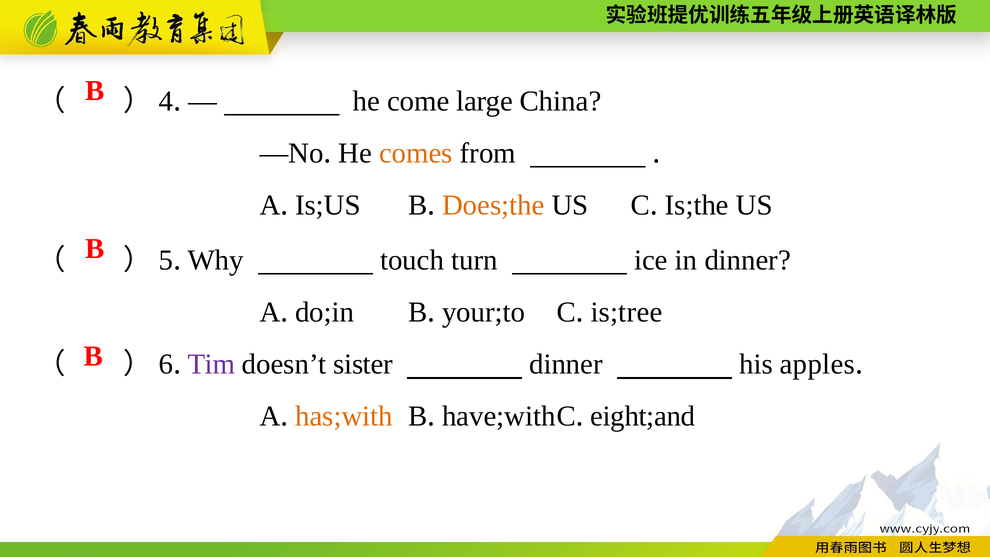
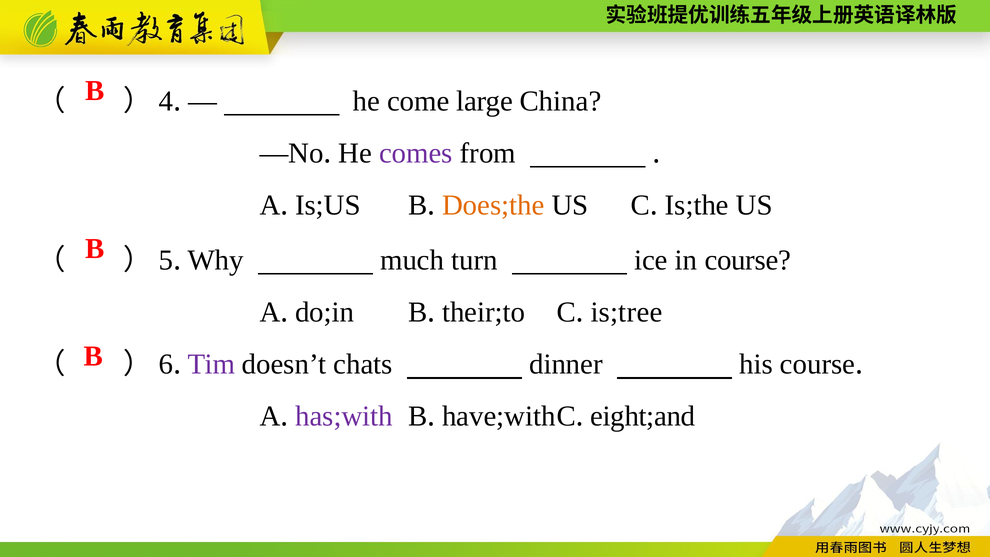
comes colour: orange -> purple
touch: touch -> much
in dinner: dinner -> course
your;to: your;to -> their;to
sister: sister -> chats
his apples: apples -> course
has;with colour: orange -> purple
